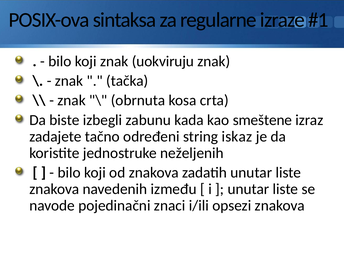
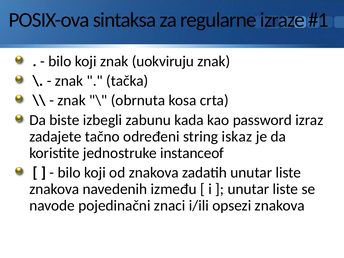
smeštene: smeštene -> password
neželjenih: neželjenih -> instanceof
